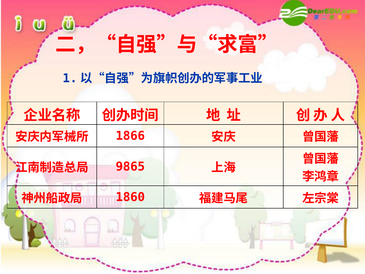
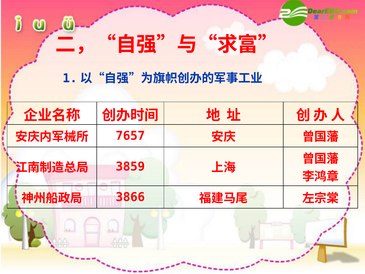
1866: 1866 -> 7657
9865: 9865 -> 3859
1860: 1860 -> 3866
